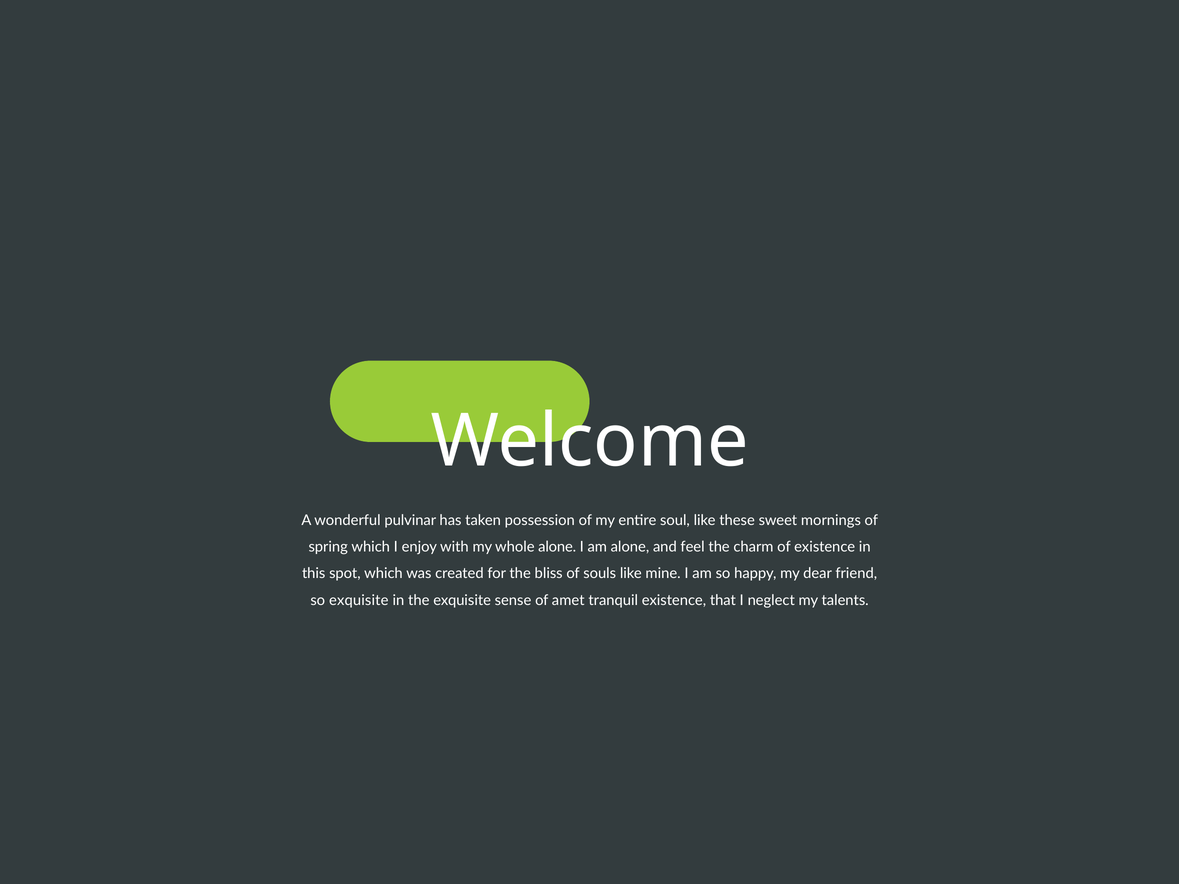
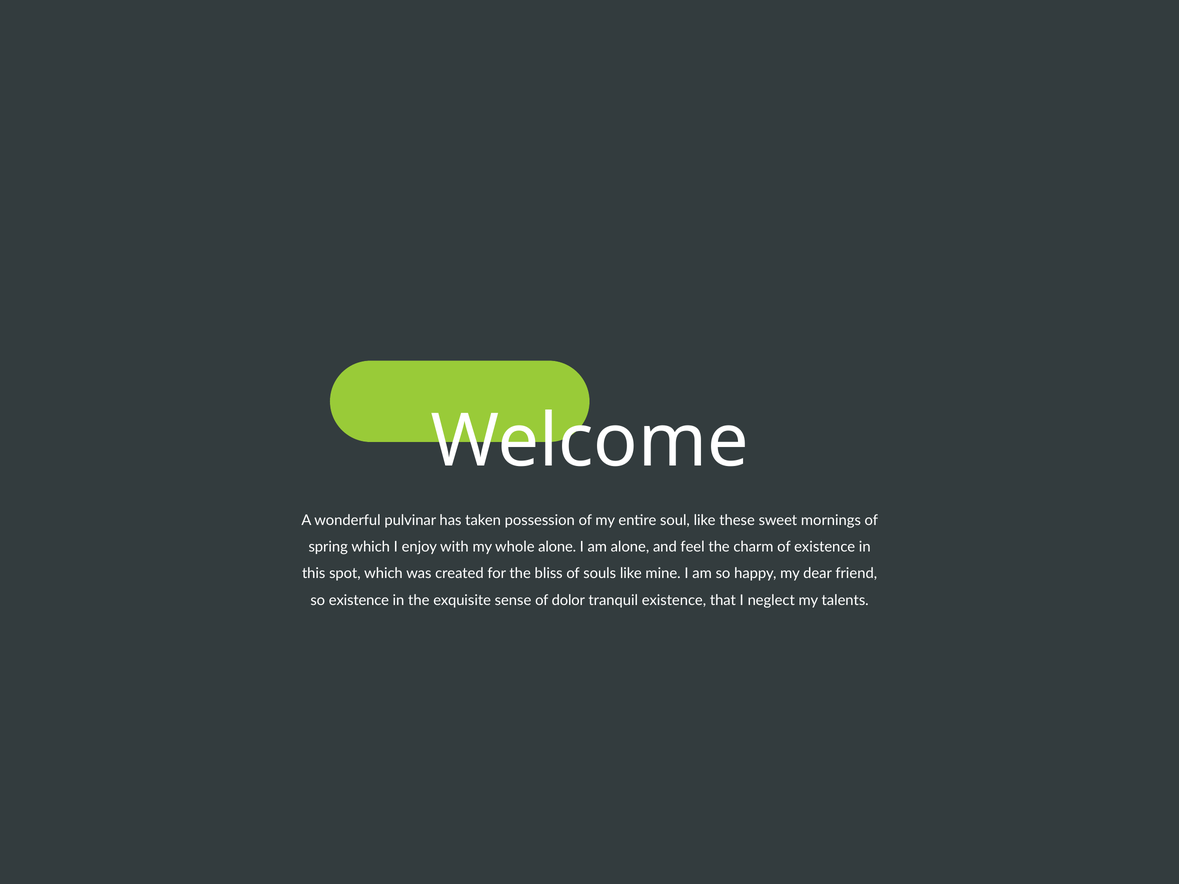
so exquisite: exquisite -> existence
amet: amet -> dolor
